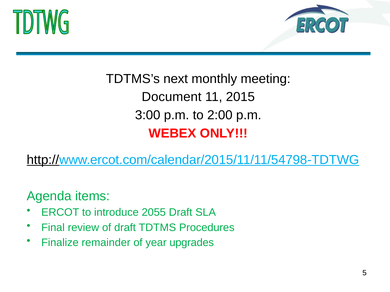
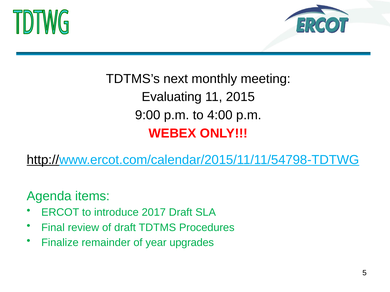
Document: Document -> Evaluating
3:00: 3:00 -> 9:00
2:00: 2:00 -> 4:00
2055: 2055 -> 2017
